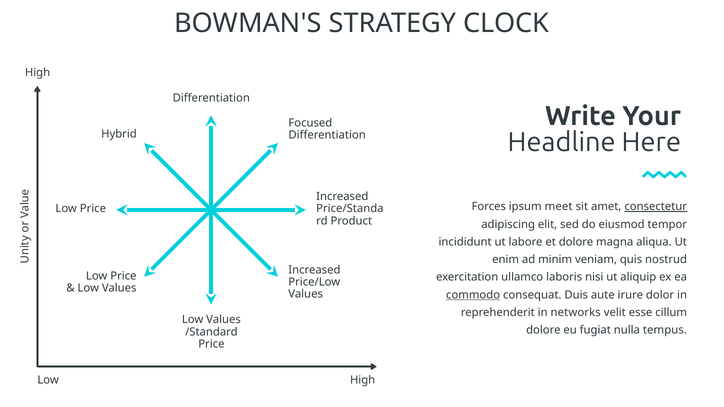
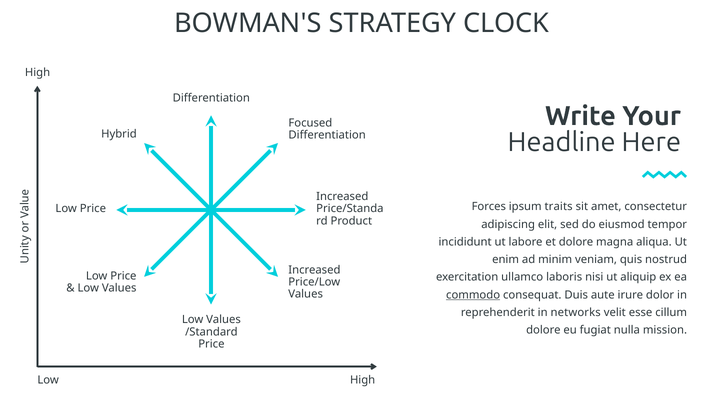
meet: meet -> traits
consectetur underline: present -> none
tempus: tempus -> mission
